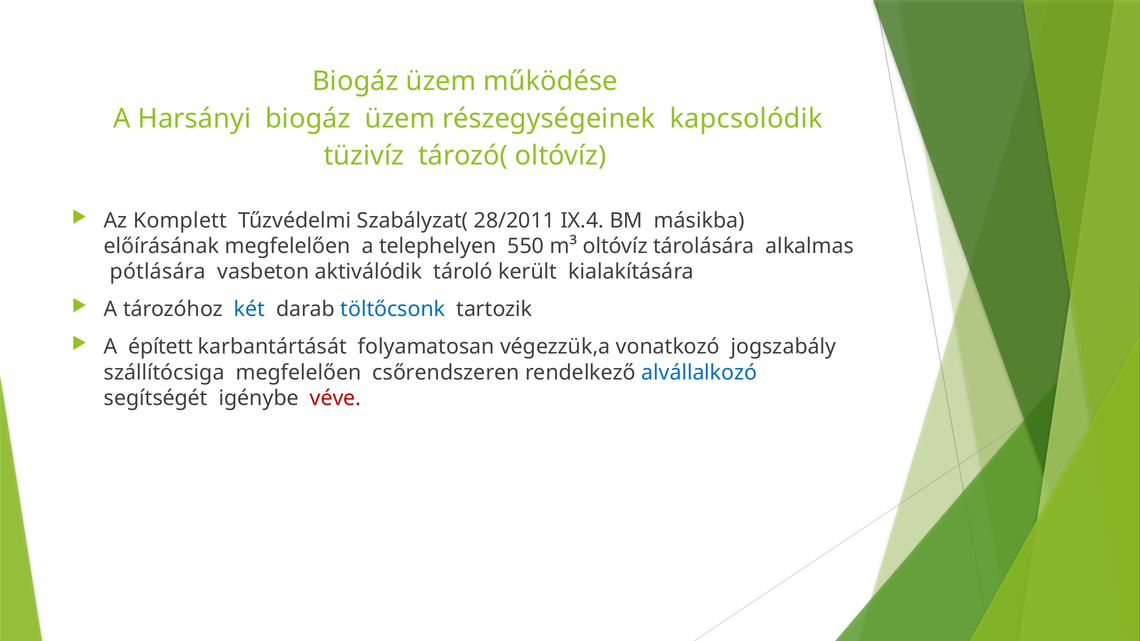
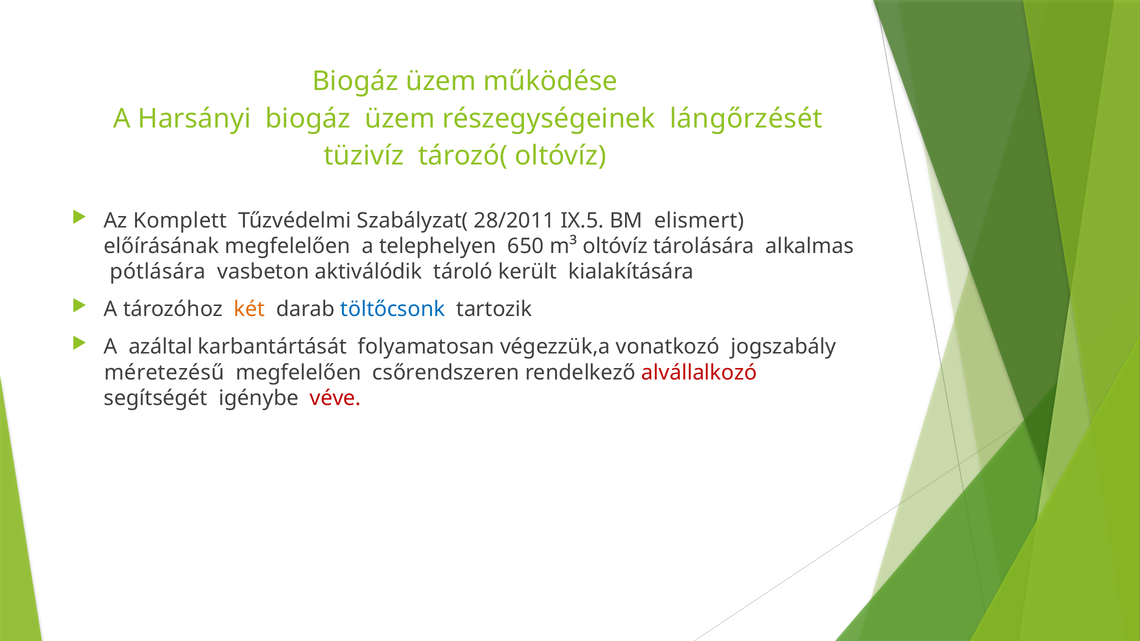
kapcsolódik: kapcsolódik -> lángőrzését
IX.4: IX.4 -> IX.5
másikba: másikba -> elismert
550: 550 -> 650
két colour: blue -> orange
épített: épített -> azáltal
szállítócsiga: szállítócsiga -> méretezésű
alvállalkozó colour: blue -> red
